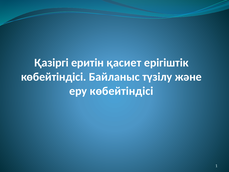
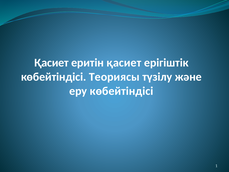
Қазіргі at (51, 63): Қазіргі -> Қасиет
Байланыс: Байланыс -> Теориясы
